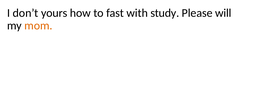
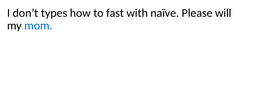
yours: yours -> types
study: study -> naïve
mom colour: orange -> blue
